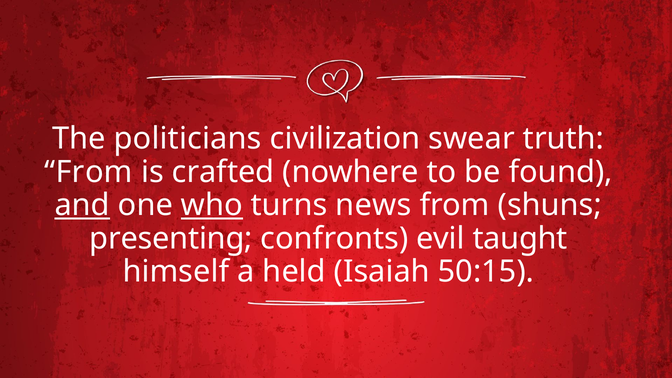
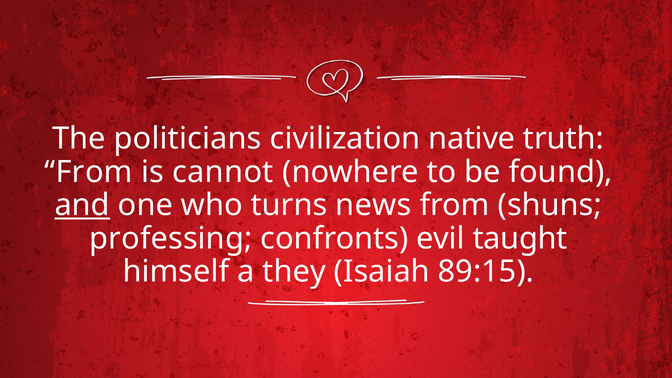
swear: swear -> native
crafted: crafted -> cannot
who underline: present -> none
presenting: presenting -> professing
held: held -> they
50:15: 50:15 -> 89:15
